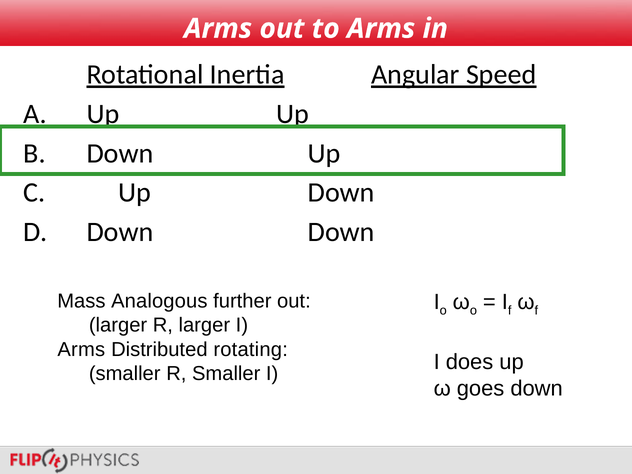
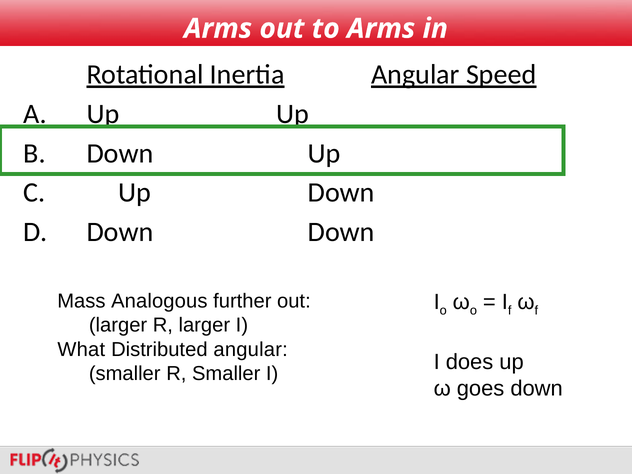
Arms at (81, 349): Arms -> What
Distributed rotating: rotating -> angular
